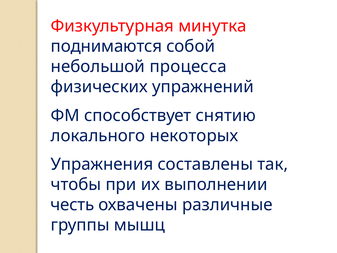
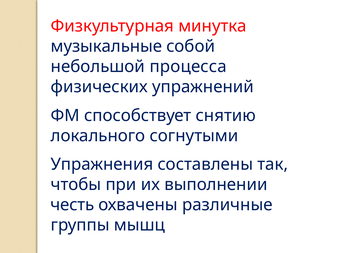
поднимаются: поднимаются -> музыкальные
некоторых: некоторых -> согнутыми
